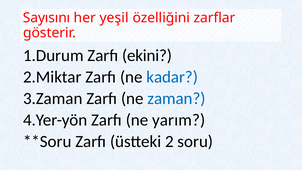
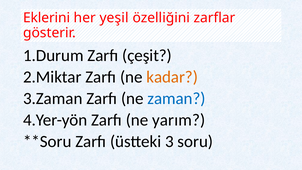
Sayısını: Sayısını -> Eklerini
ekini: ekini -> çeşit
kadar colour: blue -> orange
2: 2 -> 3
